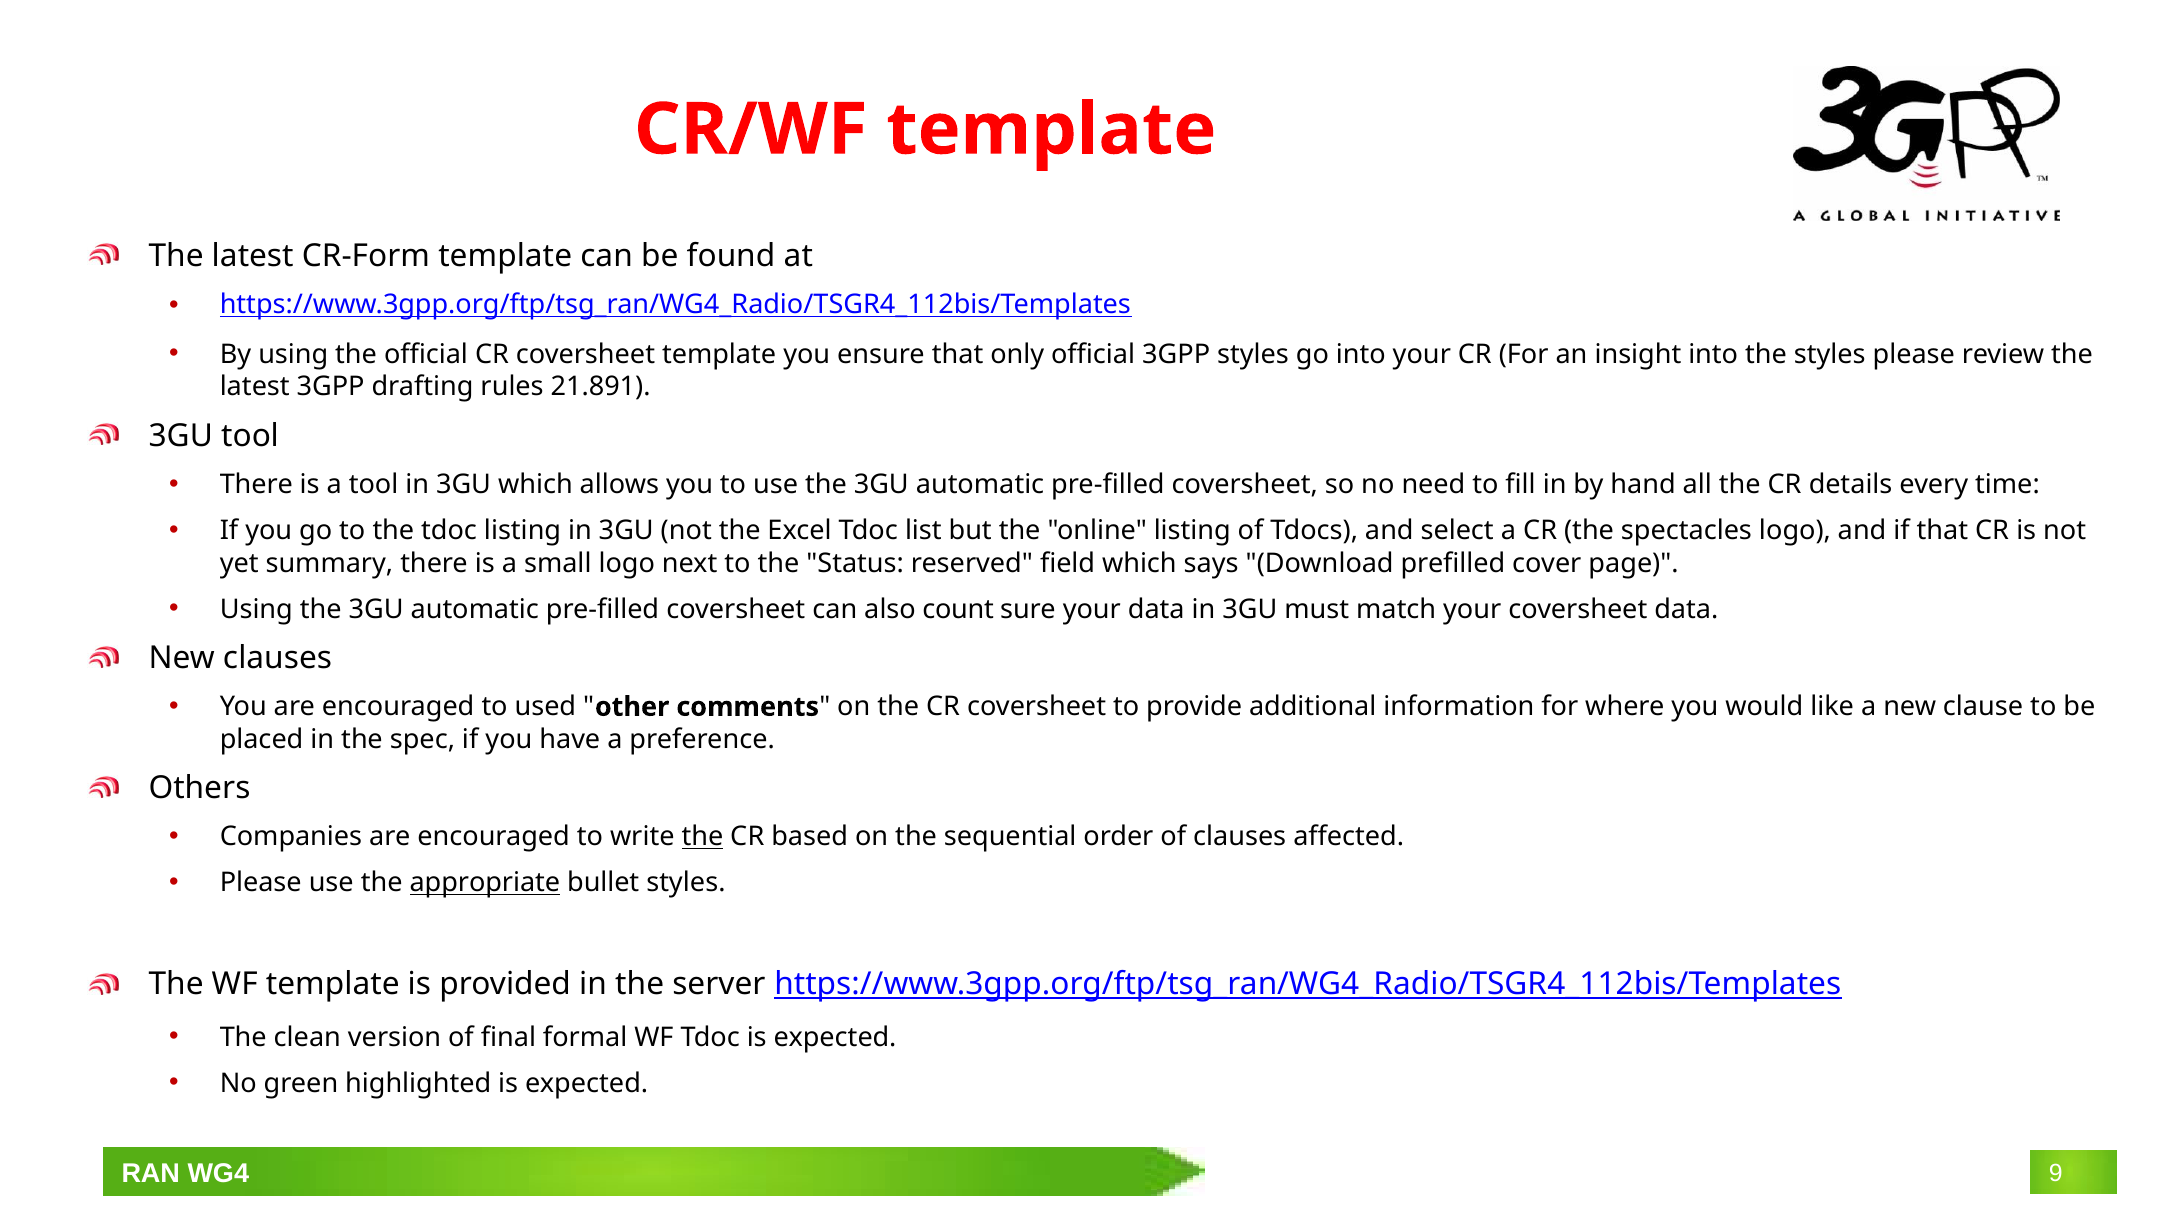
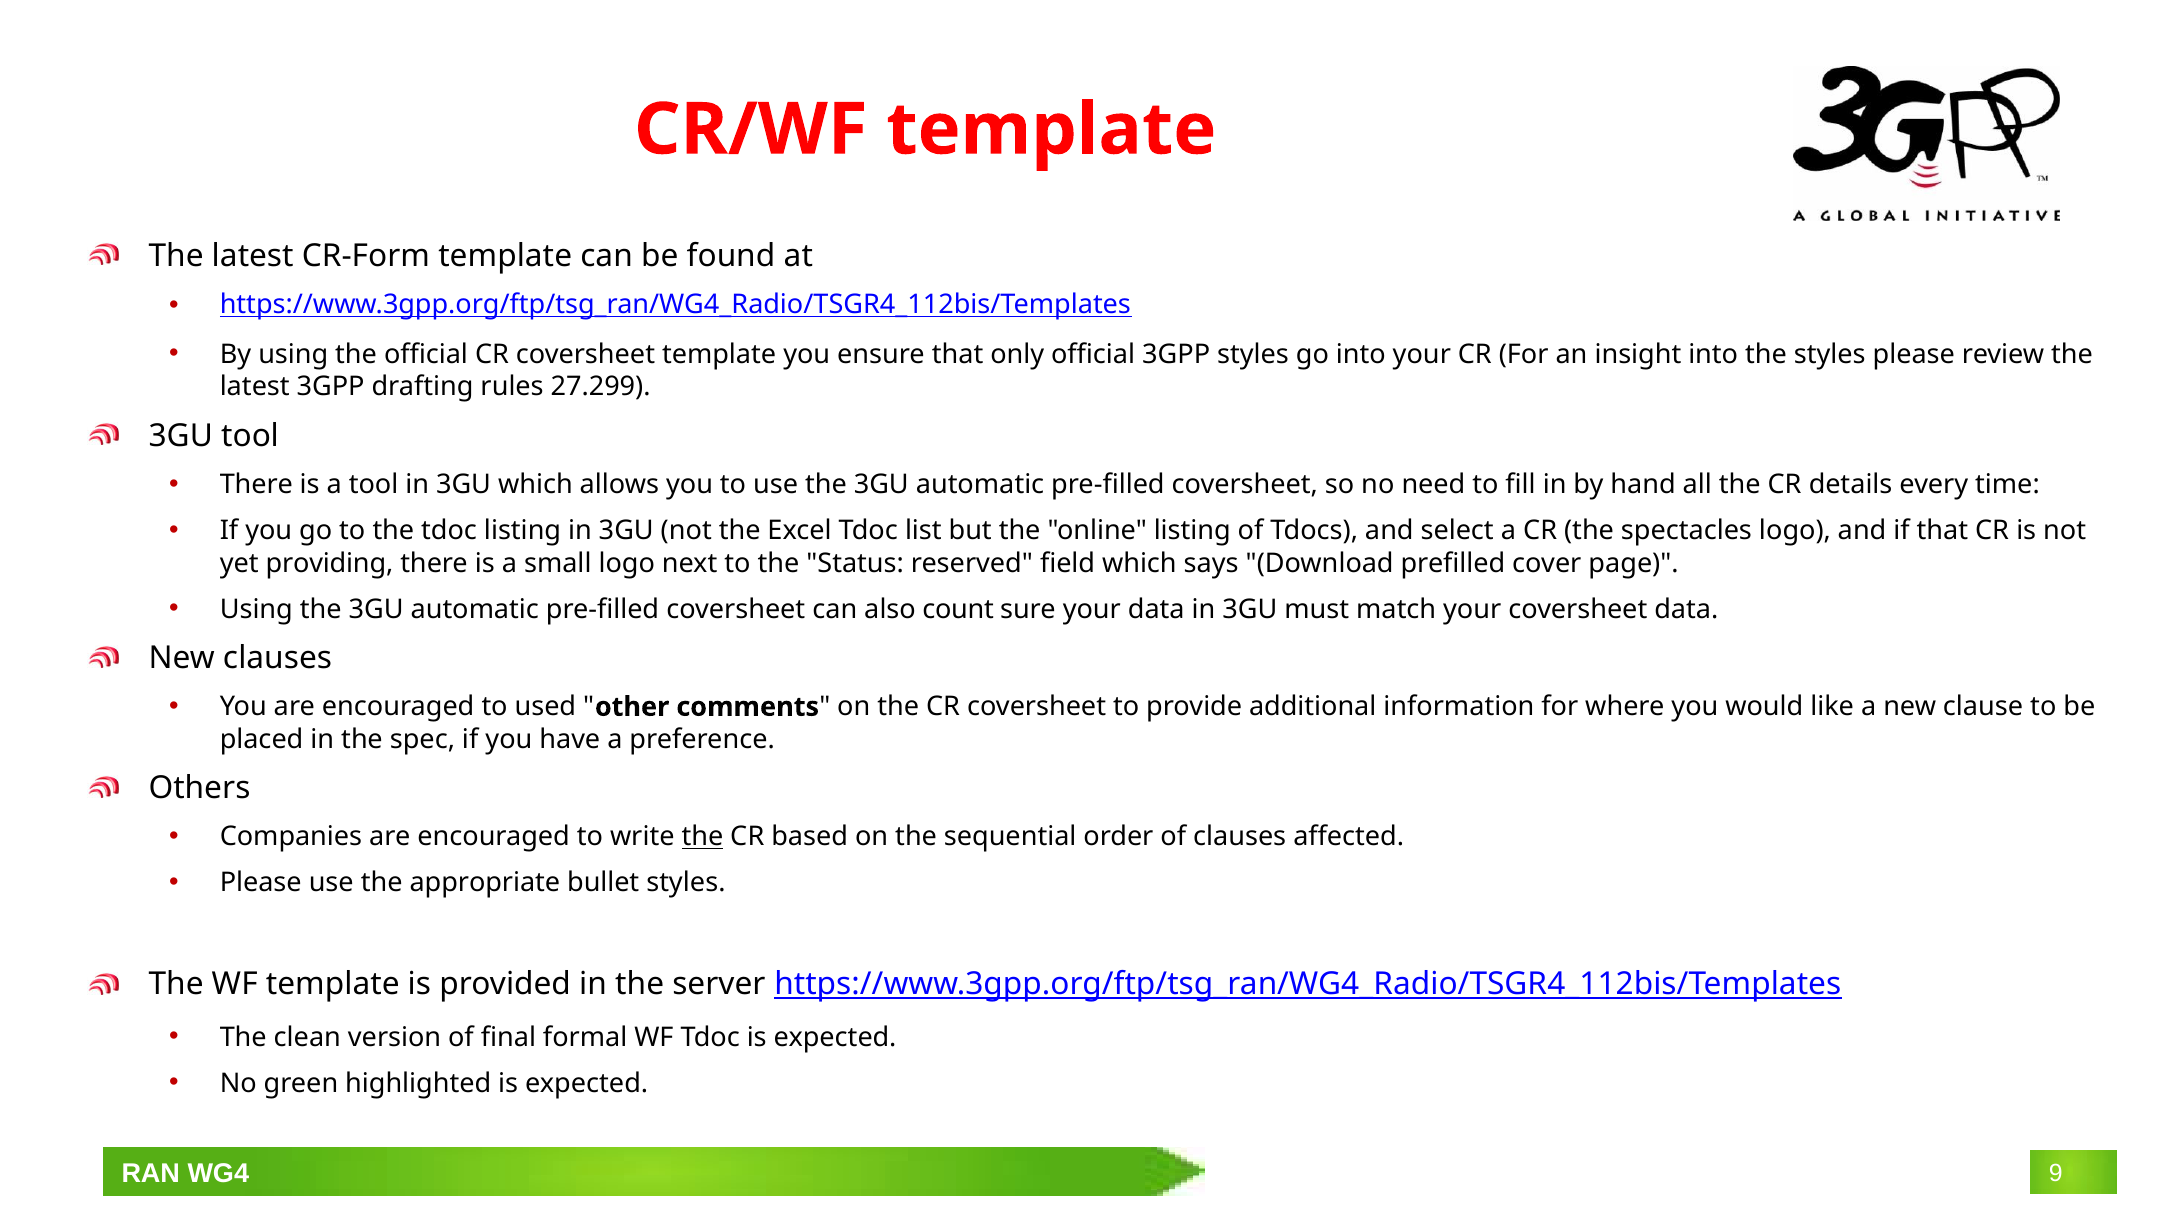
21.891: 21.891 -> 27.299
summary: summary -> providing
appropriate underline: present -> none
